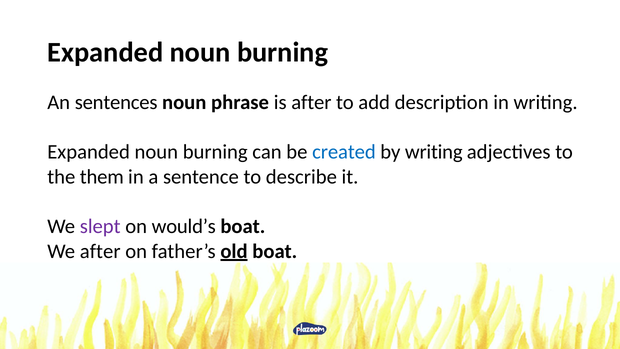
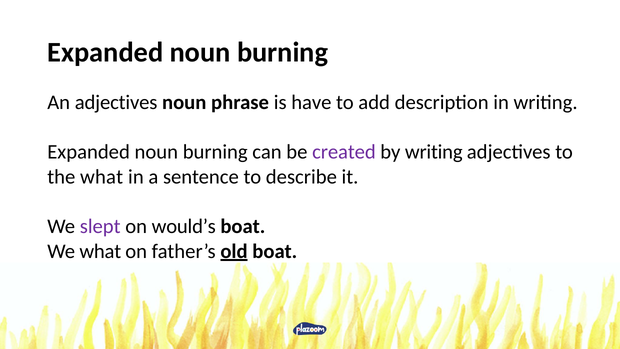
An sentences: sentences -> adjectives
is after: after -> have
created colour: blue -> purple
the them: them -> what
We after: after -> what
